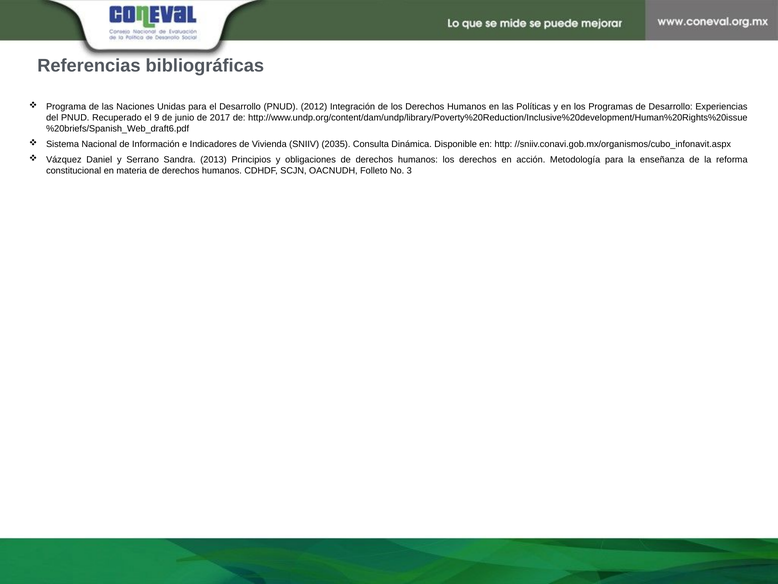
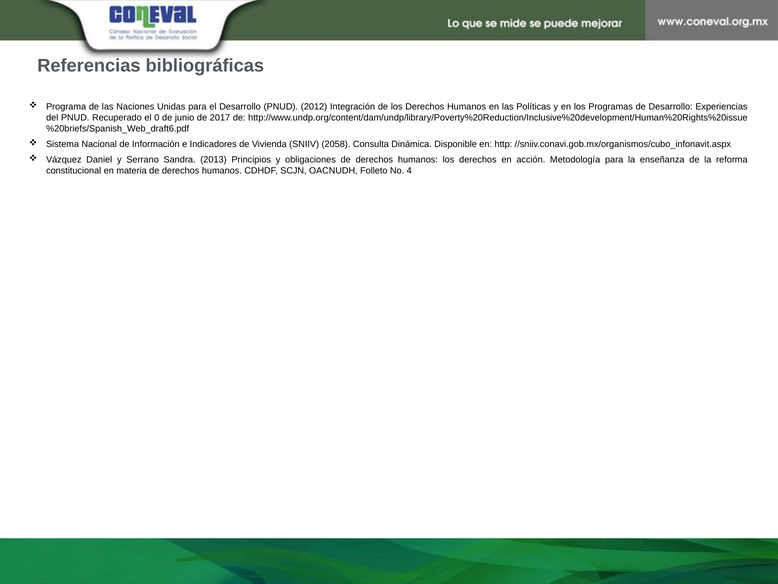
9: 9 -> 0
2035: 2035 -> 2058
3: 3 -> 4
